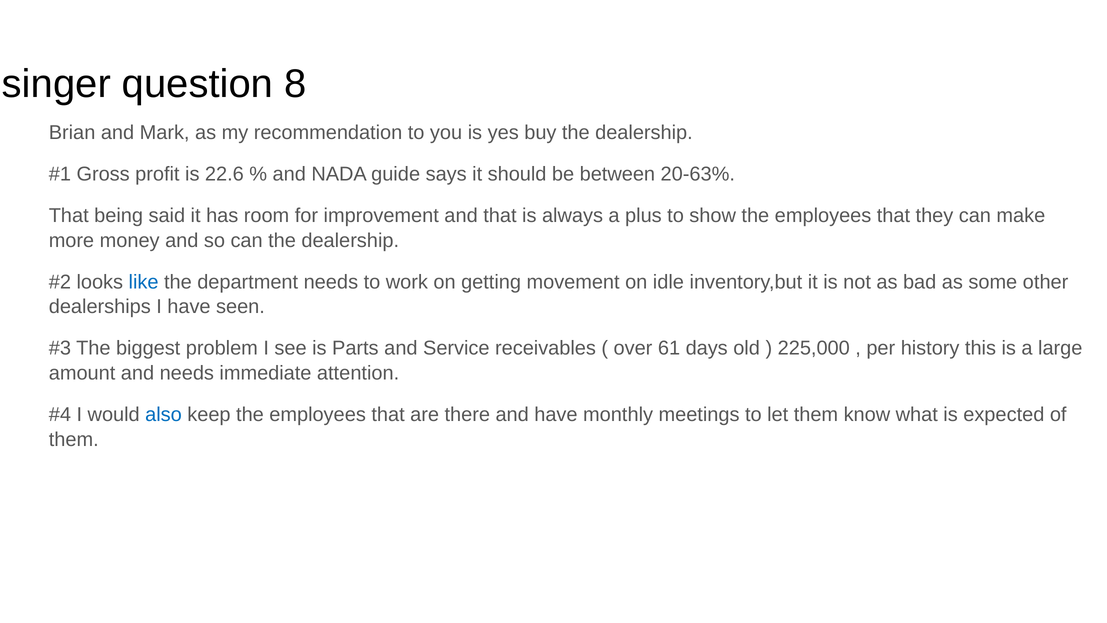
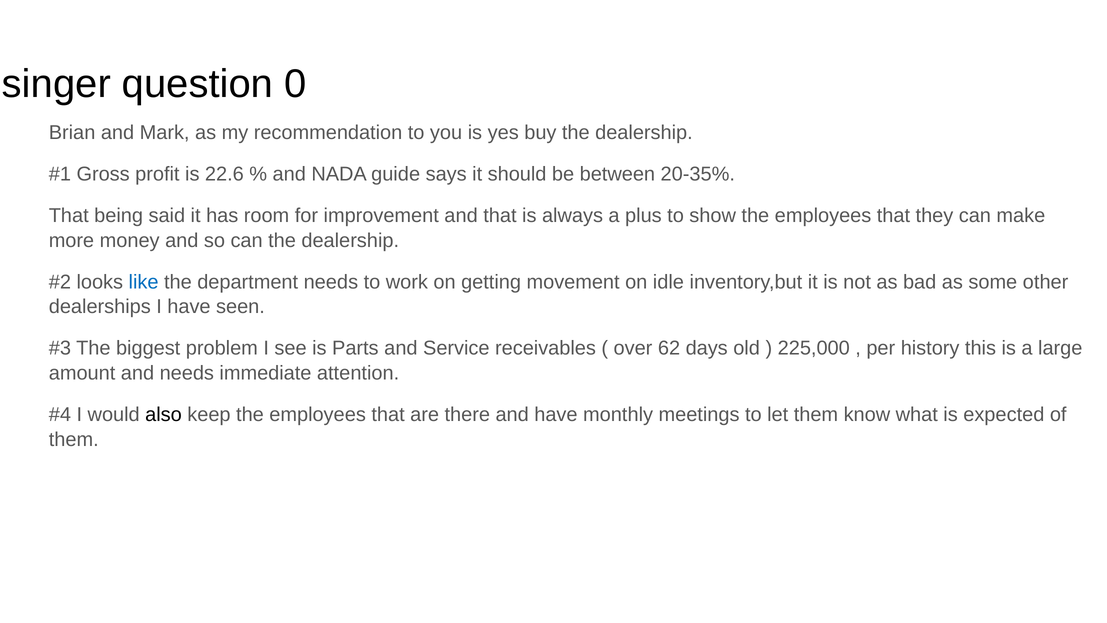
8: 8 -> 0
20-63%: 20-63% -> 20-35%
61: 61 -> 62
also colour: blue -> black
